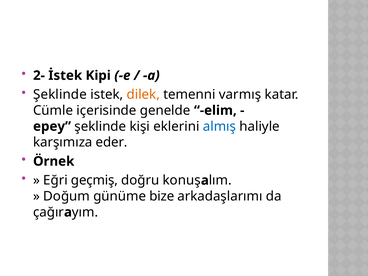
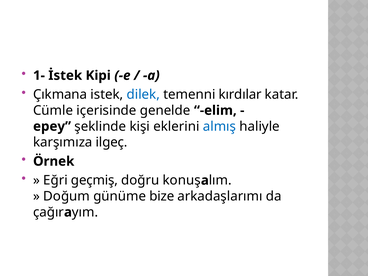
2-: 2- -> 1-
Şeklinde at (60, 94): Şeklinde -> Çıkmana
dilek colour: orange -> blue
varmış: varmış -> kırdılar
eder: eder -> ilgeç
